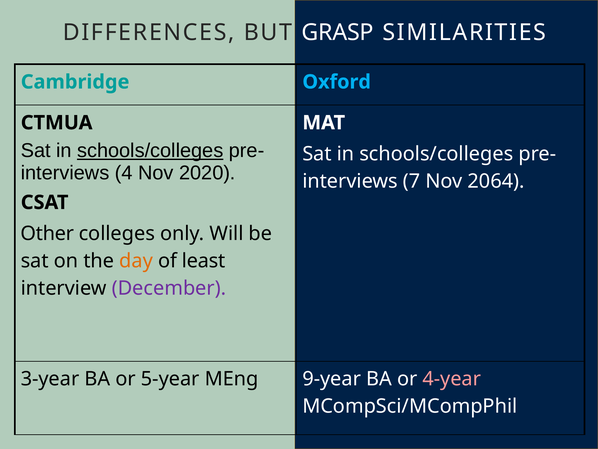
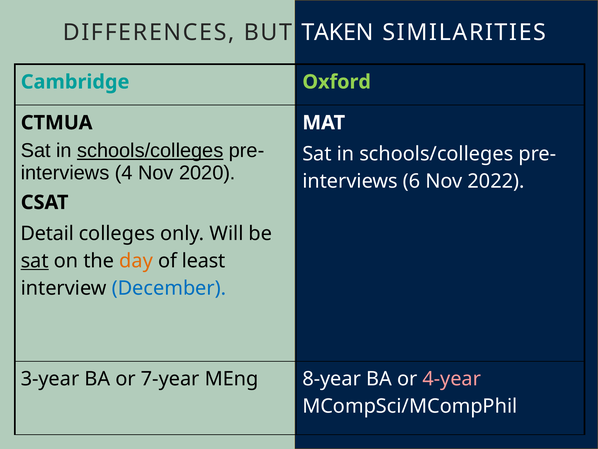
GRASP: GRASP -> TAKEN
Oxford colour: light blue -> light green
7: 7 -> 6
2064: 2064 -> 2022
Other: Other -> Detail
sat at (35, 261) underline: none -> present
December colour: purple -> blue
5-year: 5-year -> 7-year
9-year: 9-year -> 8-year
